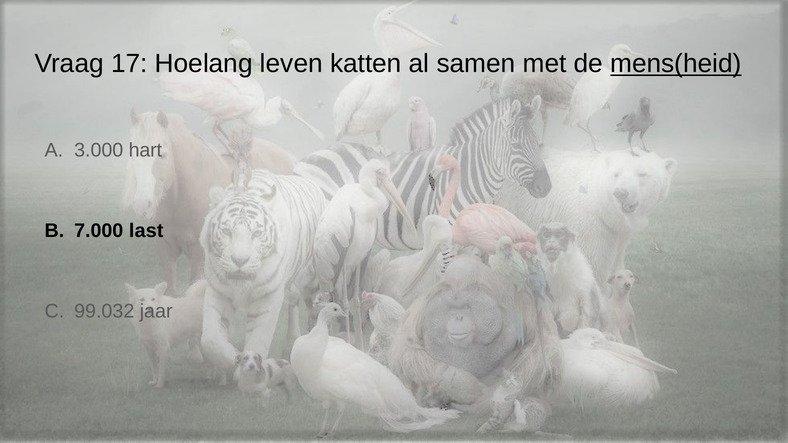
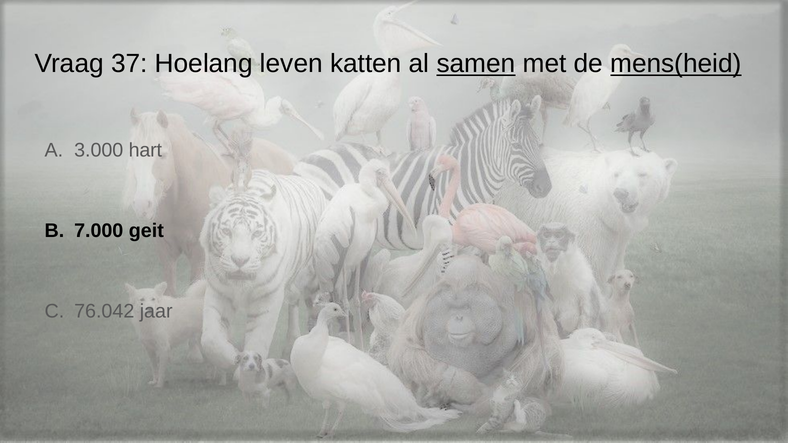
17: 17 -> 37
samen underline: none -> present
last: last -> geit
99.032: 99.032 -> 76.042
